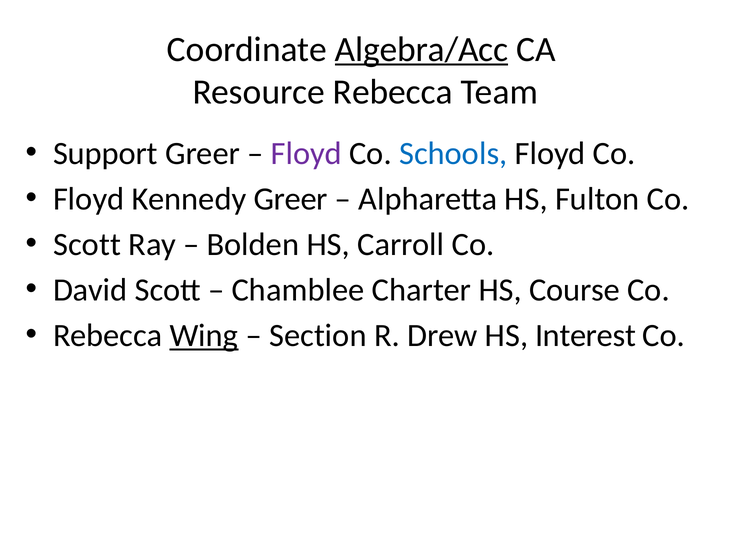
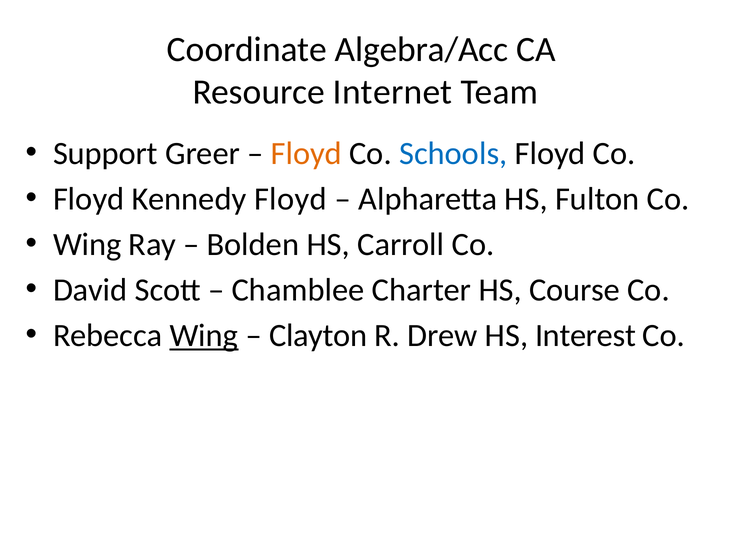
Algebra/Acc underline: present -> none
Resource Rebecca: Rebecca -> Internet
Floyd at (306, 153) colour: purple -> orange
Kennedy Greer: Greer -> Floyd
Scott at (87, 244): Scott -> Wing
Section: Section -> Clayton
